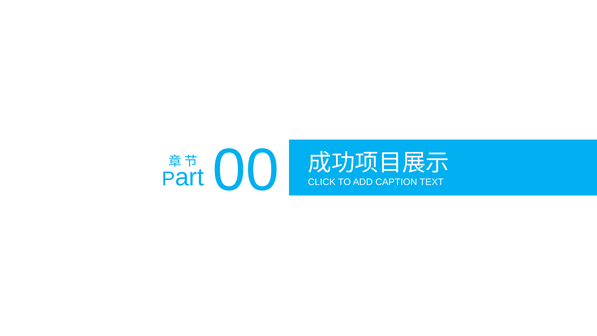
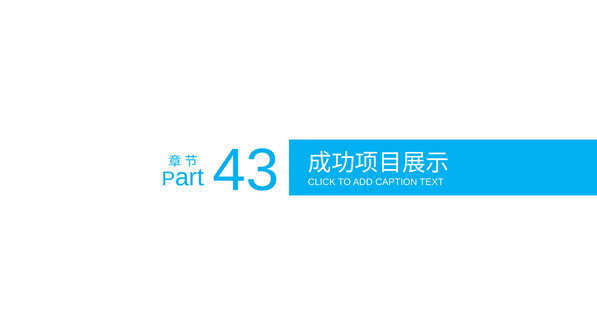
00: 00 -> 43
